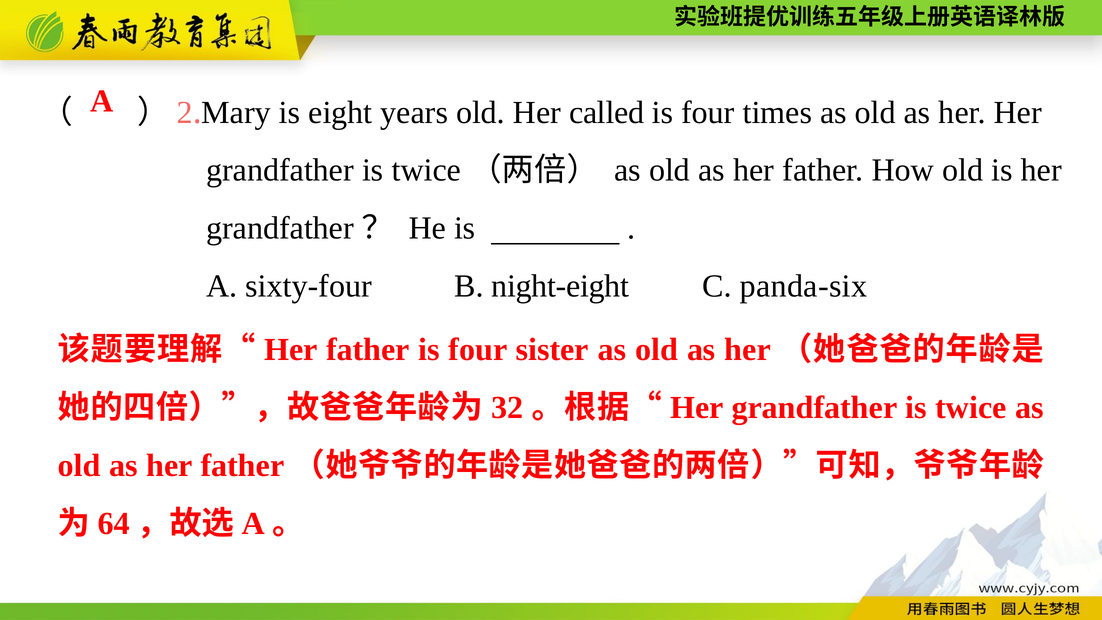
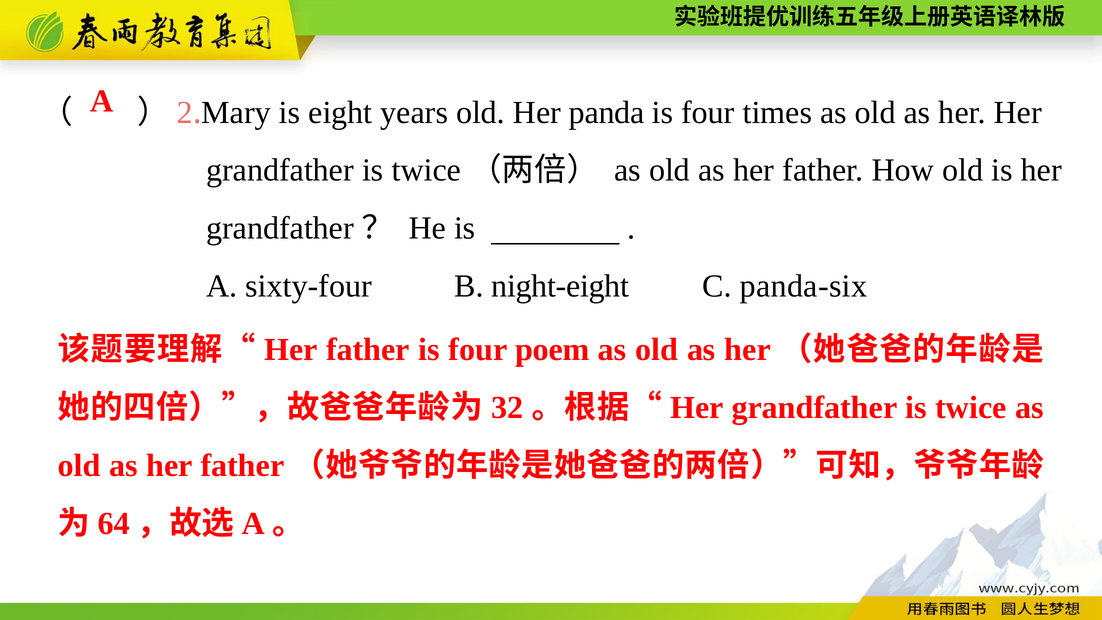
called: called -> panda
sister: sister -> poem
